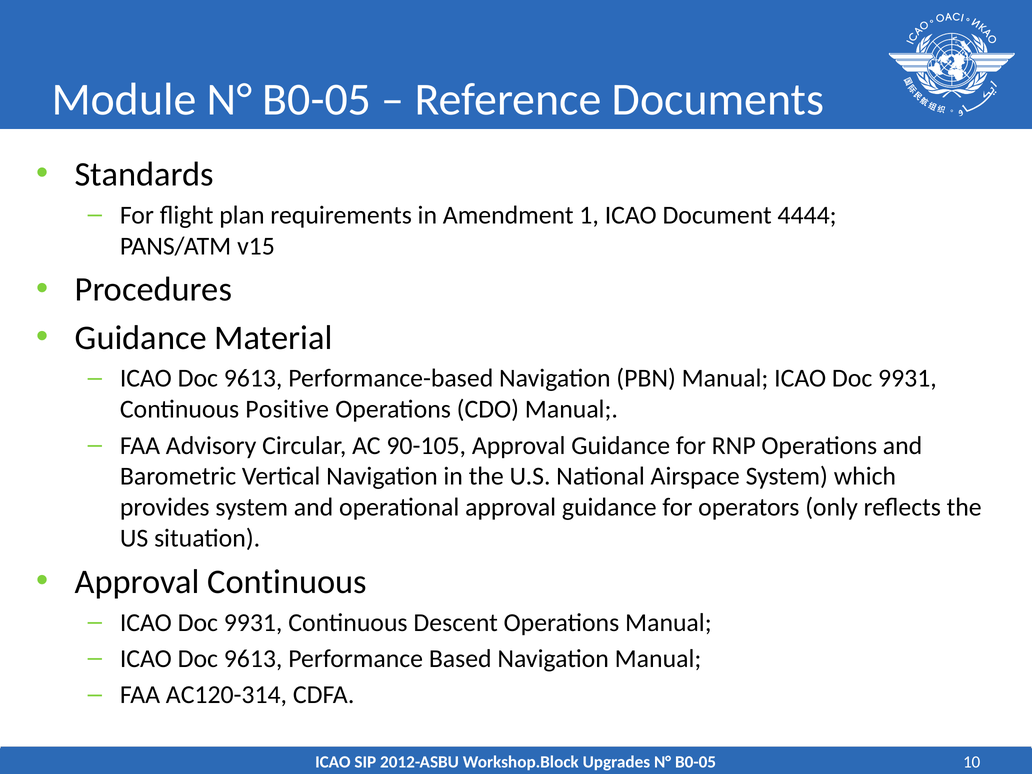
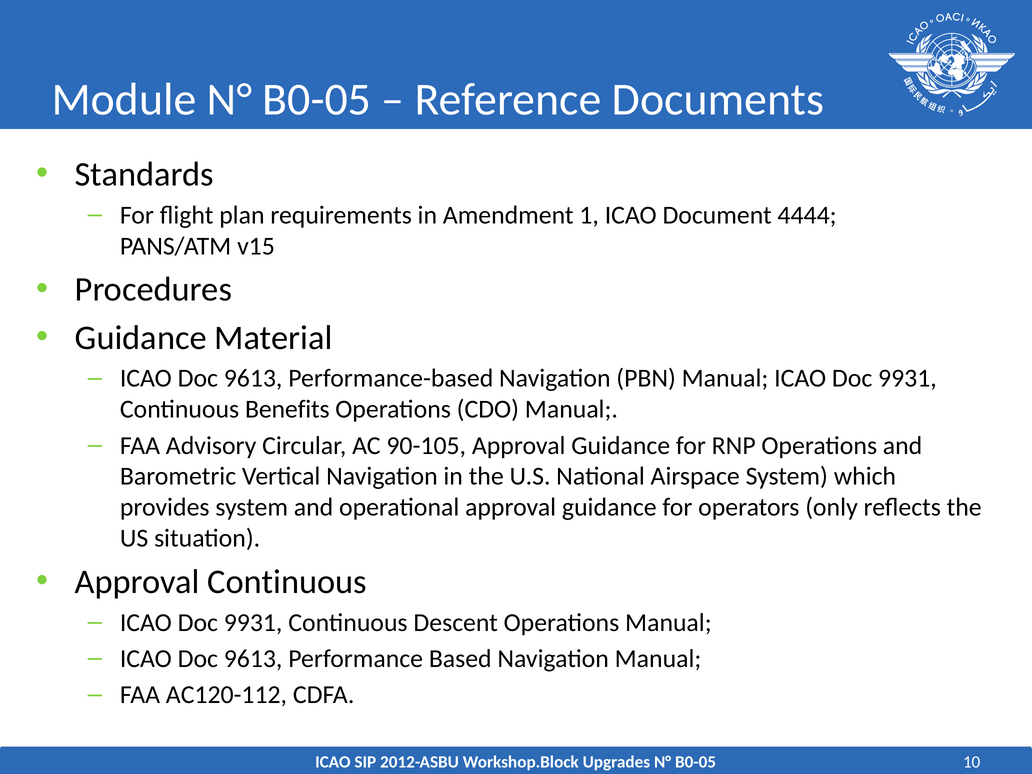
Positive: Positive -> Benefits
AC120-314: AC120-314 -> AC120-112
